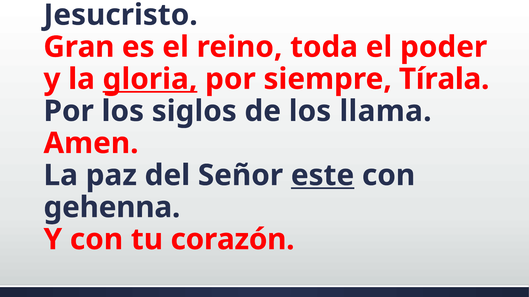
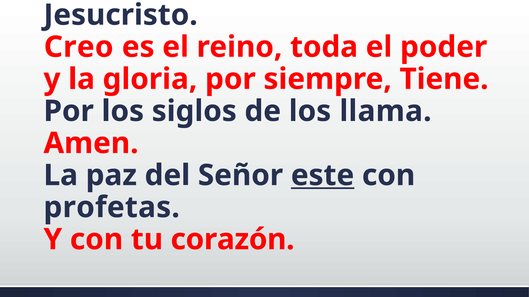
Gran: Gran -> Creo
gloria underline: present -> none
Tírala: Tírala -> Tiene
gehenna: gehenna -> profetas
